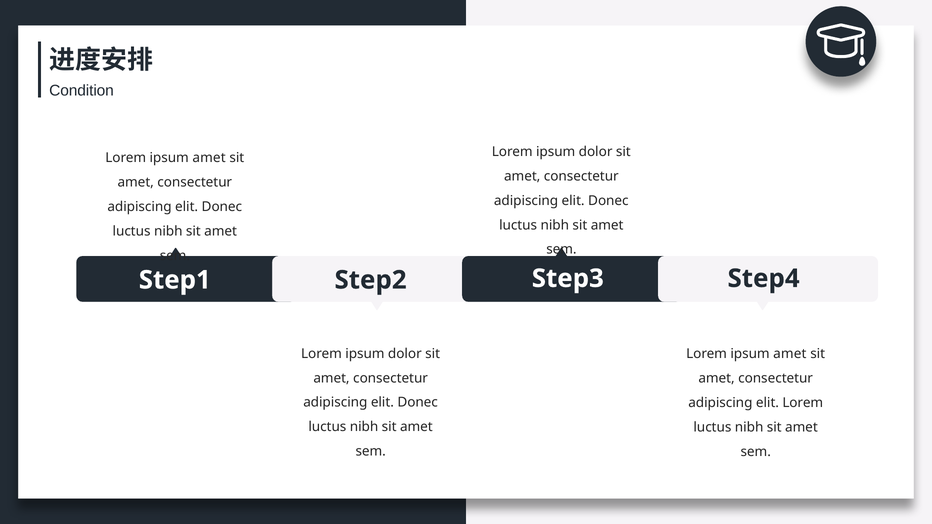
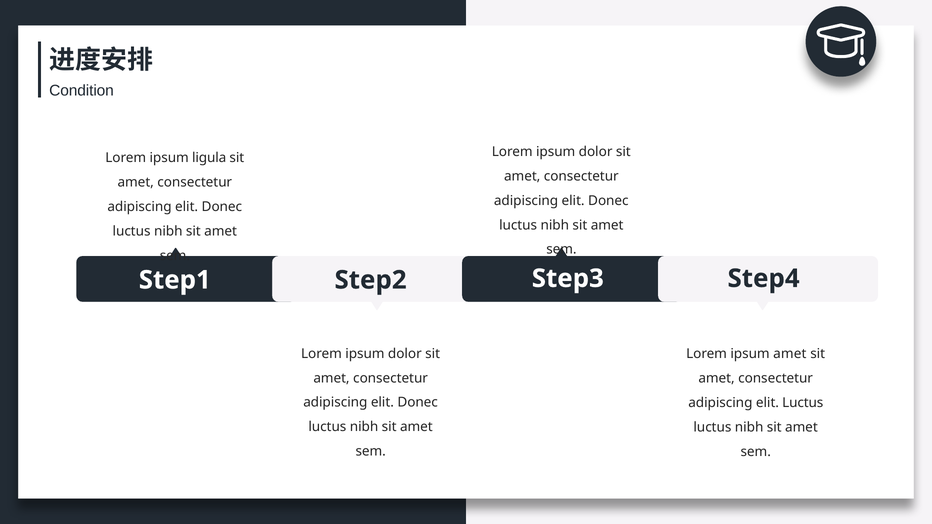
amet at (209, 158): amet -> ligula
elit Lorem: Lorem -> Luctus
